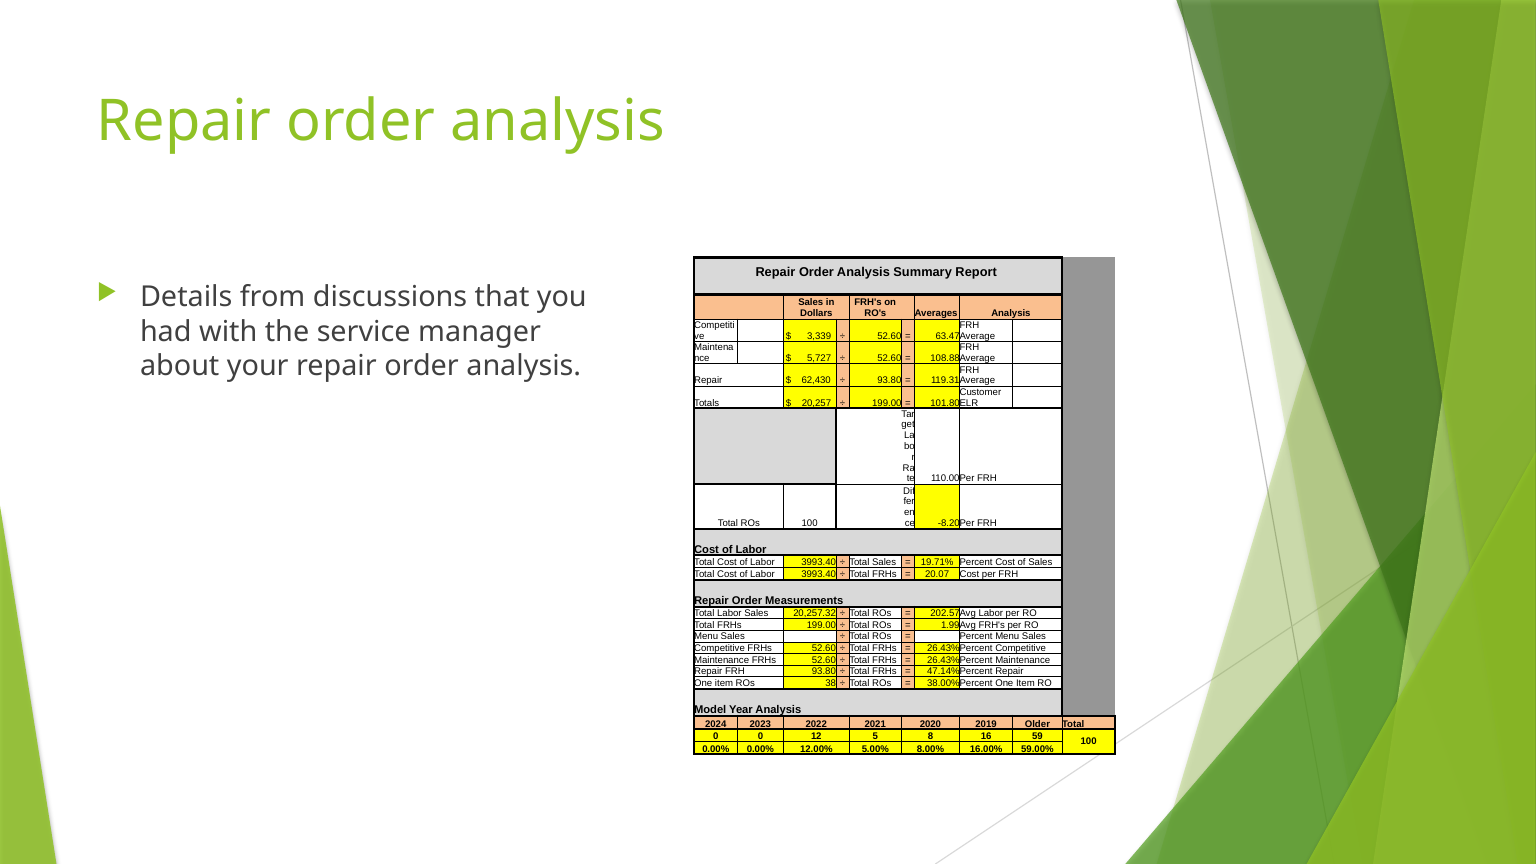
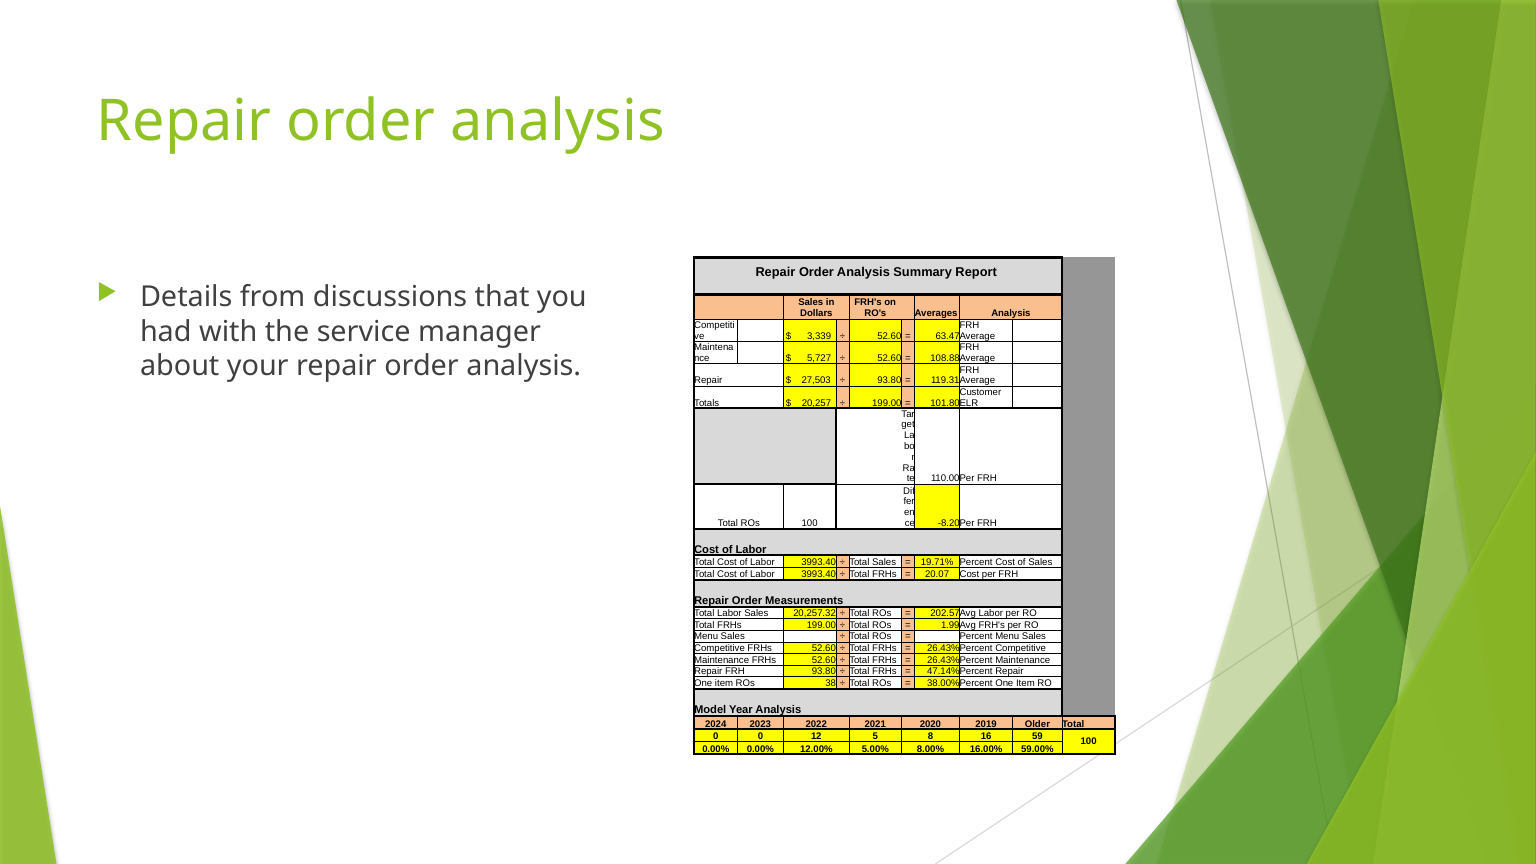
62,430: 62,430 -> 27,503
